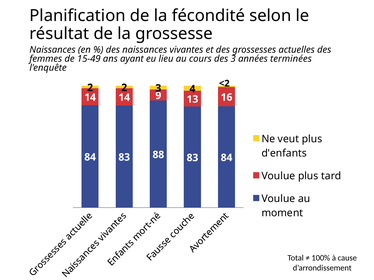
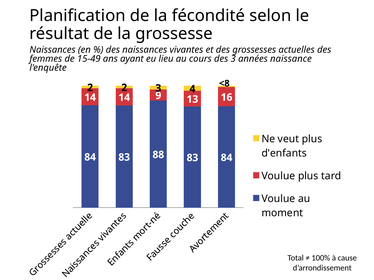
terminées: terminées -> naissance
<2: <2 -> <8
